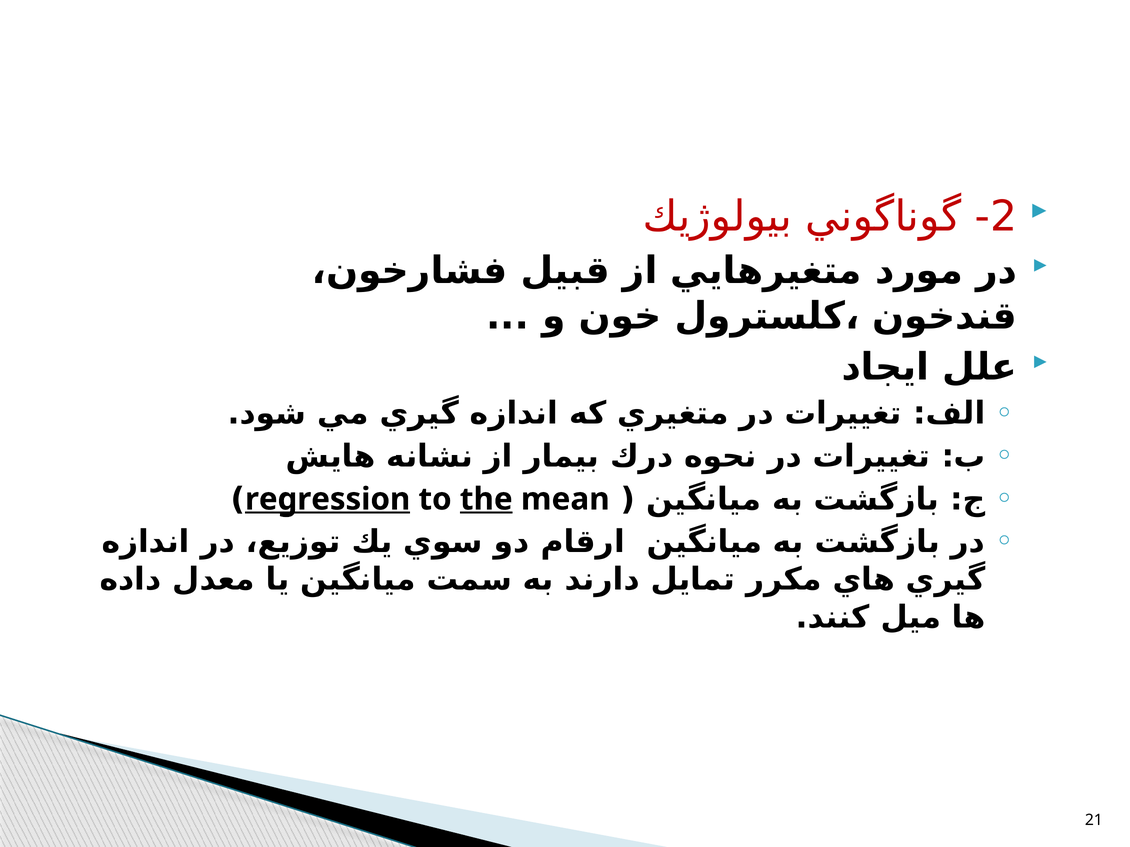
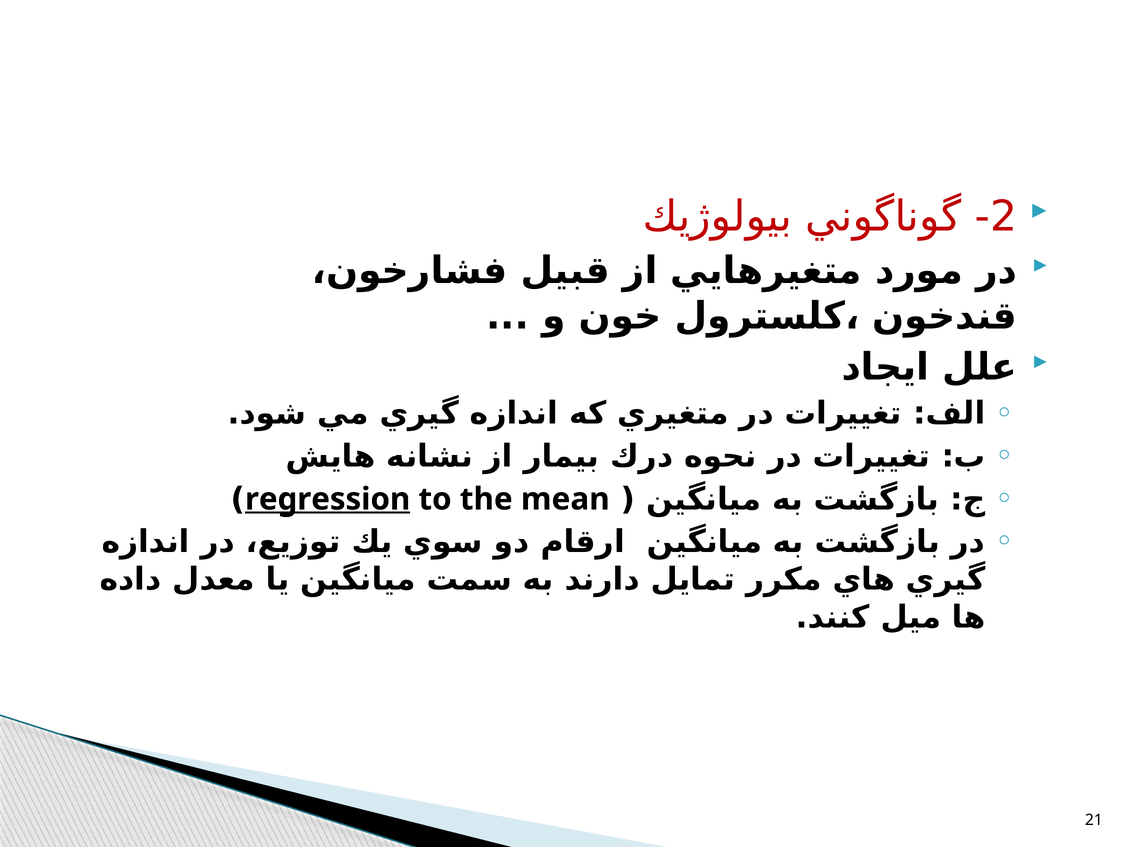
the underline: present -> none
